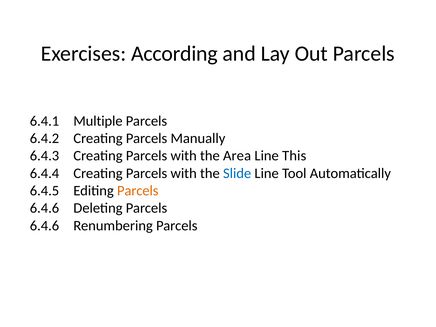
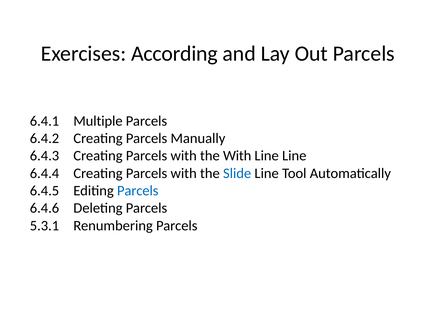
the Area: Area -> With
Line This: This -> Line
Parcels at (138, 191) colour: orange -> blue
6.4.6 at (44, 226): 6.4.6 -> 5.3.1
